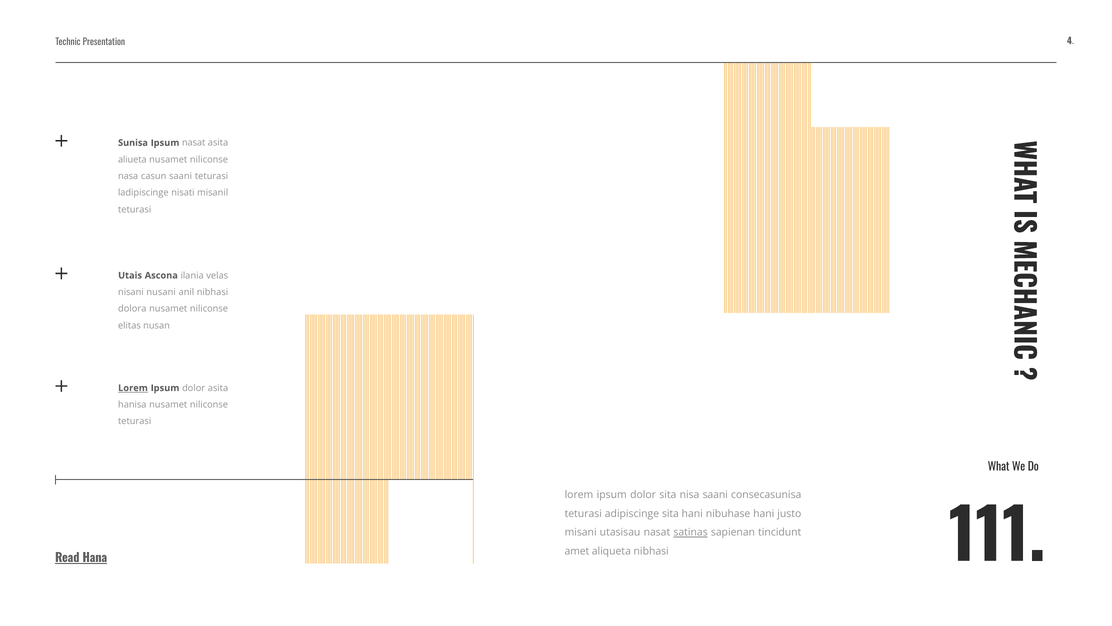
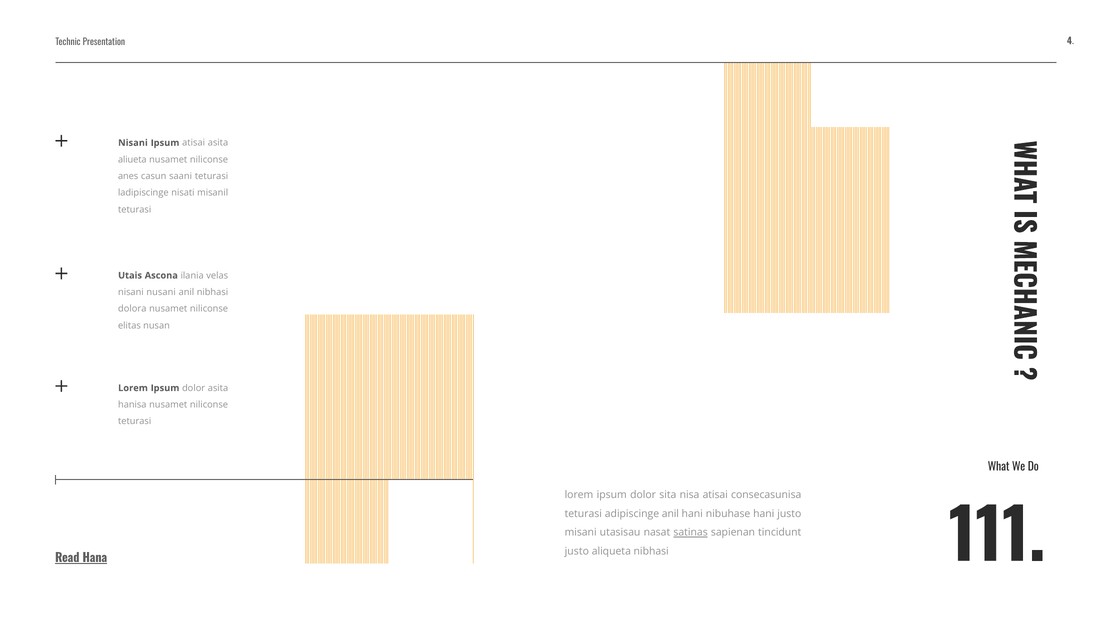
Sunisa at (133, 143): Sunisa -> Nisani
Ipsum nasat: nasat -> atisai
nasa: nasa -> anes
Lorem at (133, 388) underline: present -> none
nisa saani: saani -> atisai
adipiscinge sita: sita -> anil
amet at (577, 551): amet -> justo
